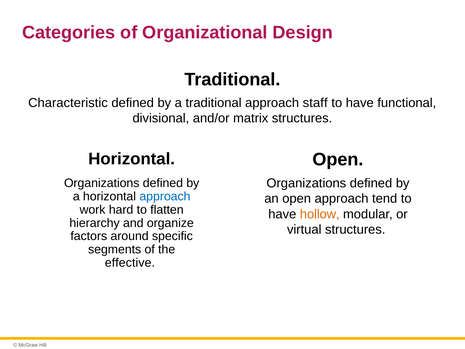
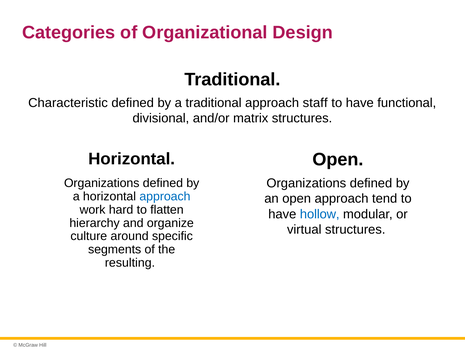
hollow colour: orange -> blue
factors: factors -> culture
effective: effective -> resulting
